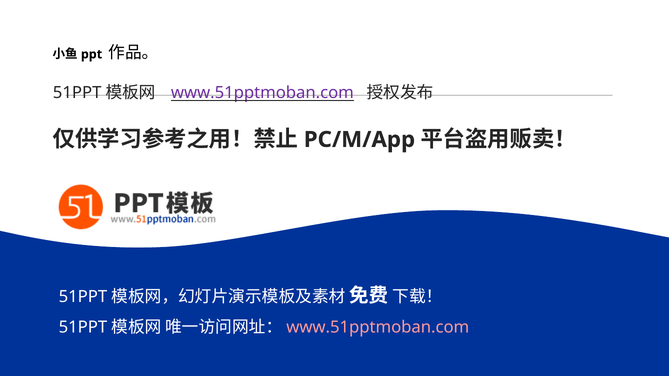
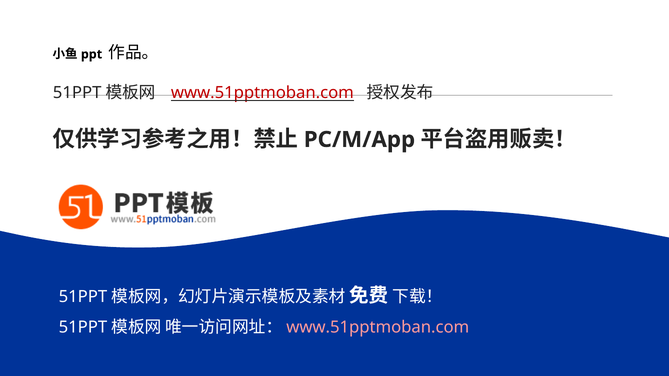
www.51pptmoban.com at (262, 93) colour: purple -> red
